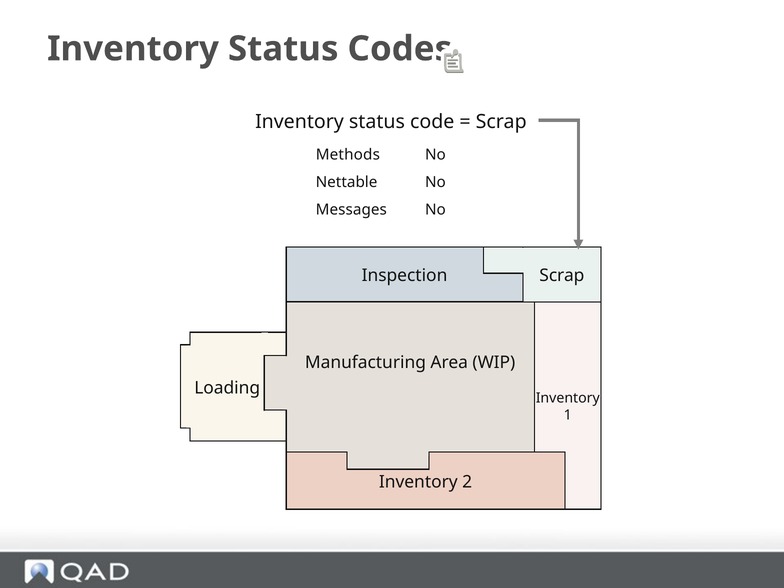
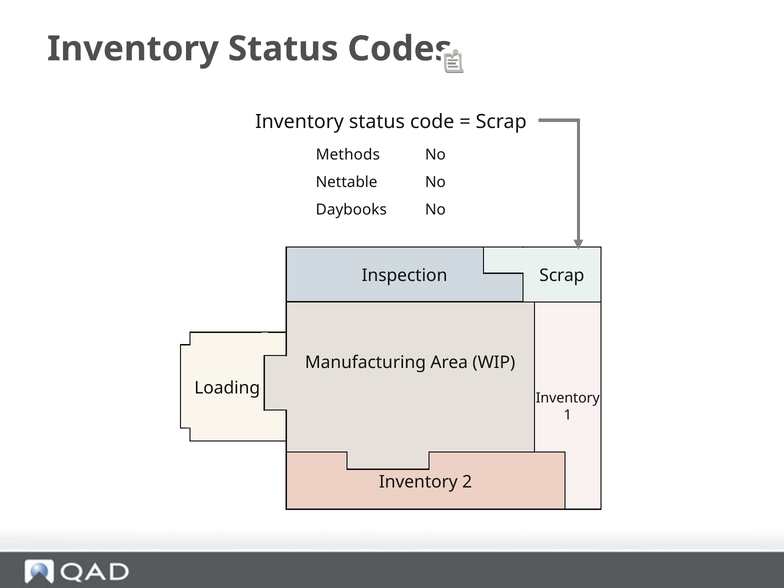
Messages: Messages -> Daybooks
